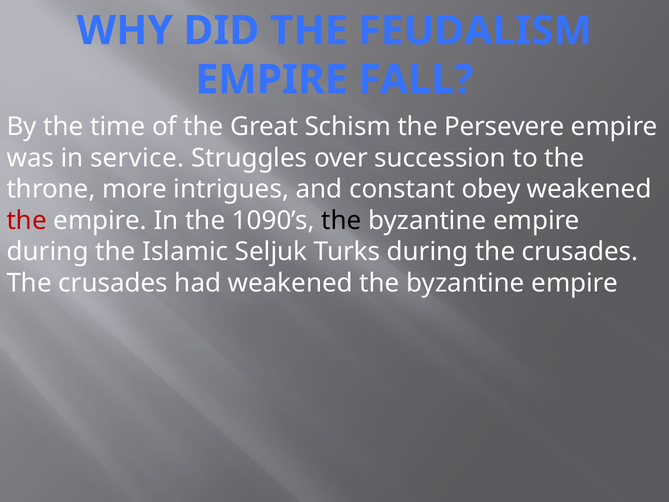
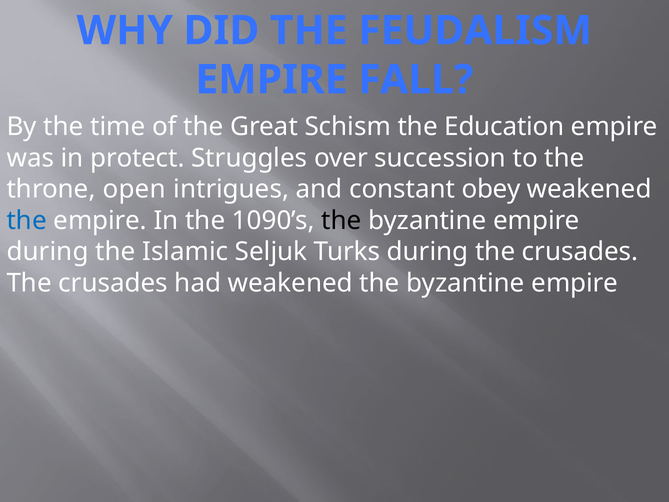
Persevere: Persevere -> Education
service: service -> protect
more: more -> open
the at (27, 220) colour: red -> blue
